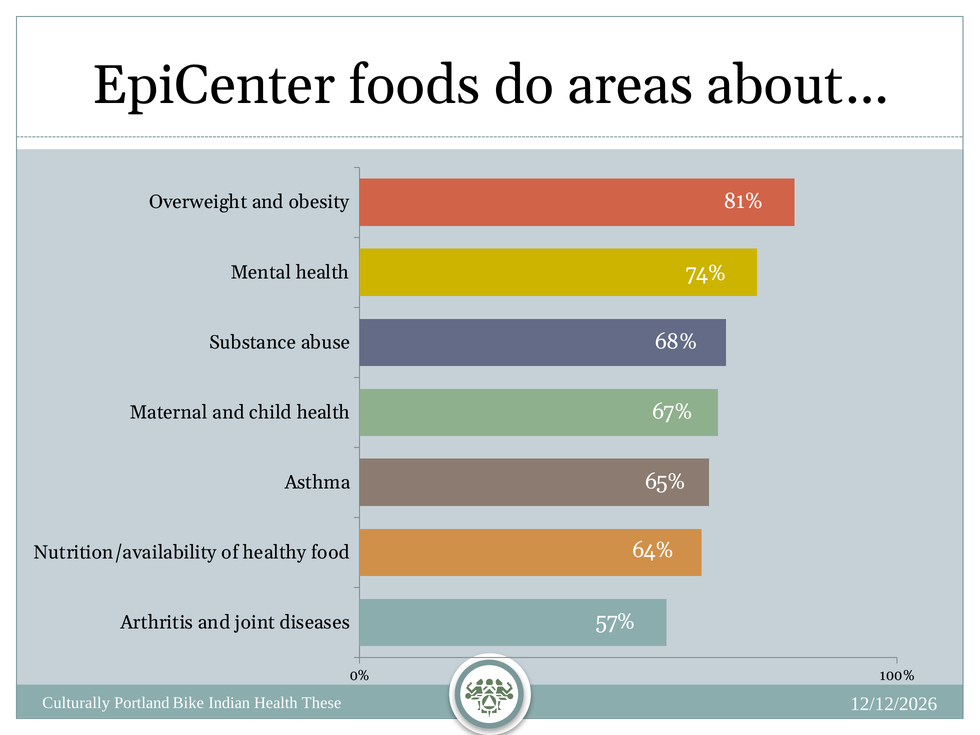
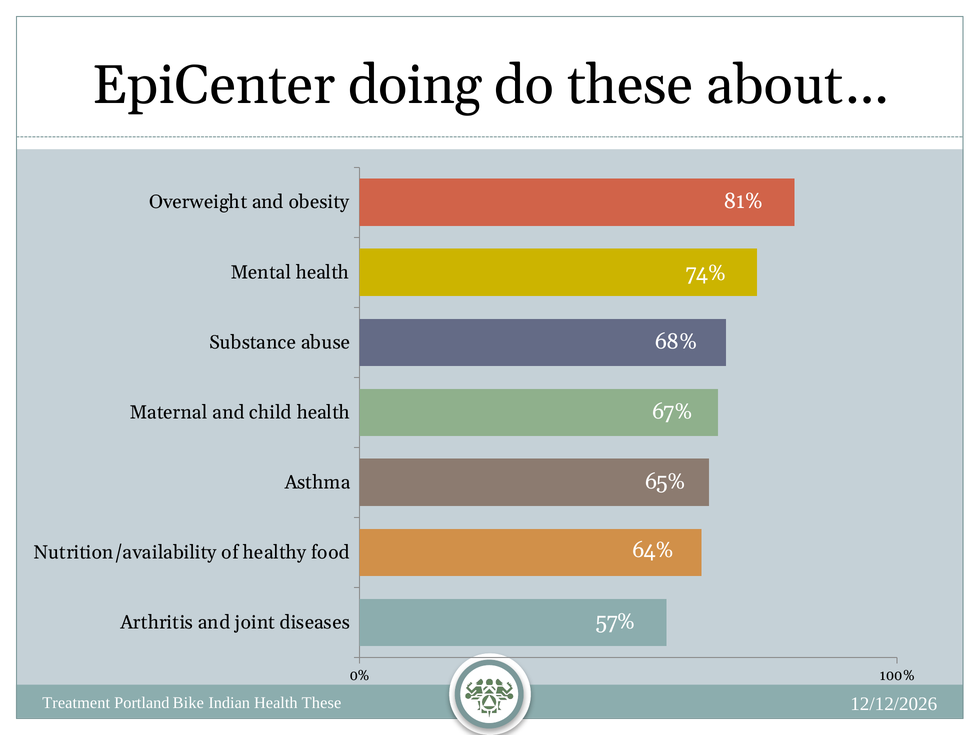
foods: foods -> doing
do areas: areas -> these
Culturally: Culturally -> Treatment
